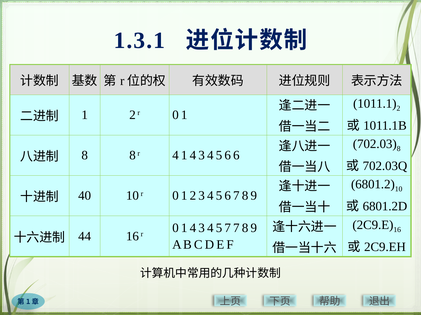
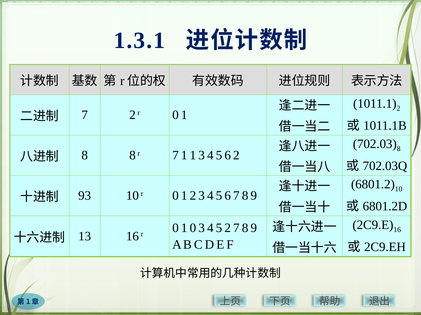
1 at (85, 115): 1 -> 7
r 4: 4 -> 7
4 at (193, 156): 4 -> 1
6 6: 6 -> 2
40: 40 -> 93
44: 44 -> 13
0 1 4: 4 -> 0
5 7: 7 -> 2
